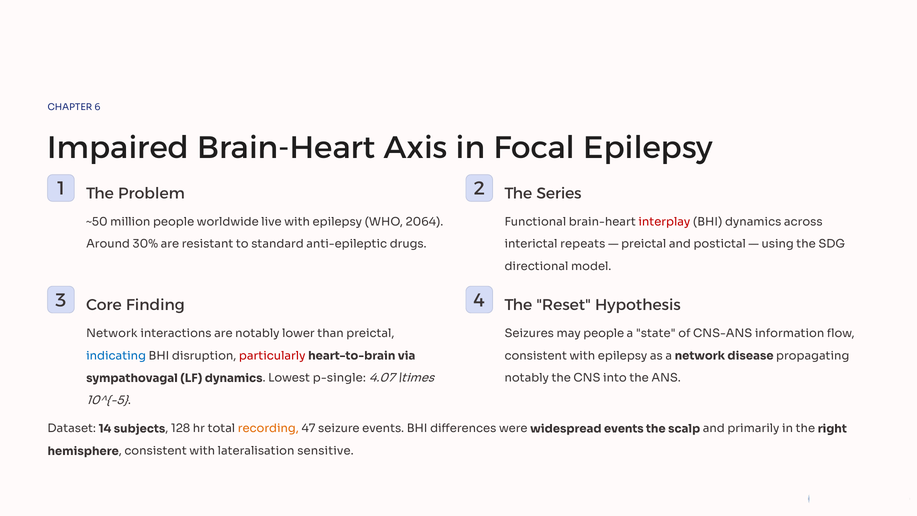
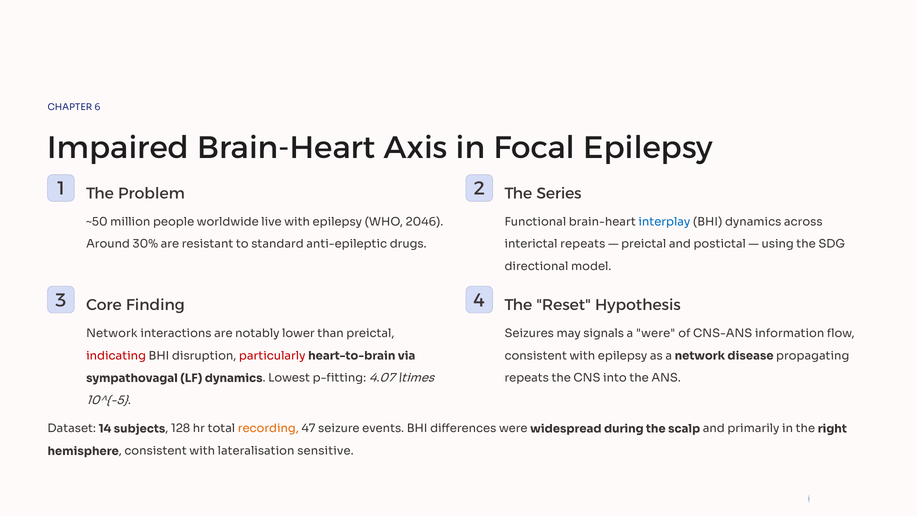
2064: 2064 -> 2046
interplay colour: red -> blue
may people: people -> signals
a state: state -> were
indicating colour: blue -> red
p-single: p-single -> p-fitting
notably at (527, 378): notably -> repeats
widespread events: events -> during
